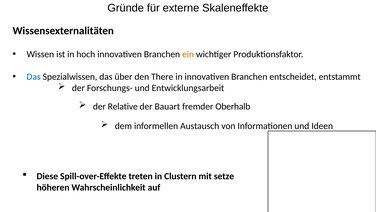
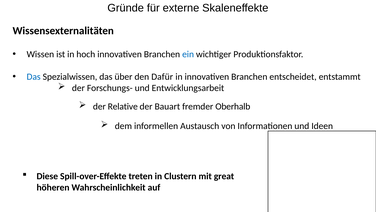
ein colour: orange -> blue
There: There -> Dafür
setze: setze -> great
